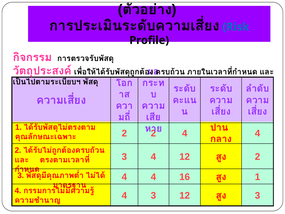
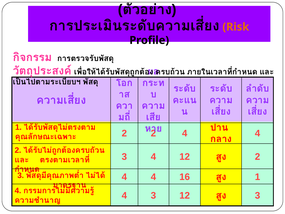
Risk colour: blue -> orange
